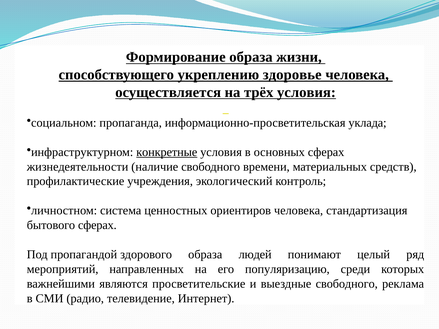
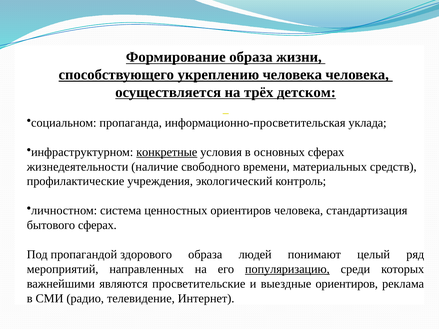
укреплению здоровье: здоровье -> человека
трёх условия: условия -> детском
популяризацию underline: none -> present
выездные свободного: свободного -> ориентиров
